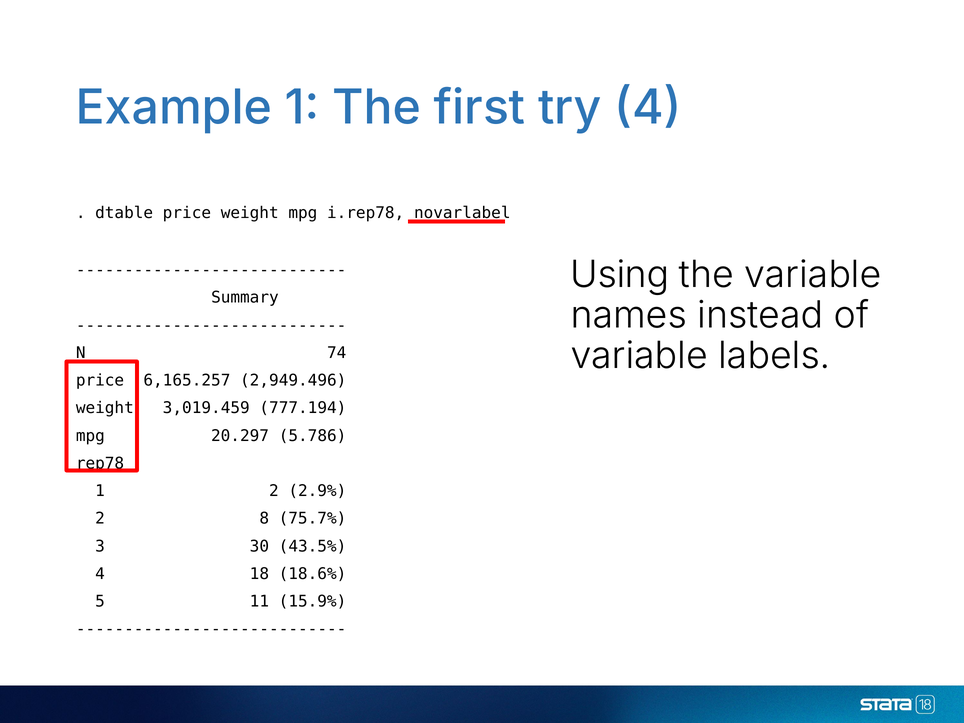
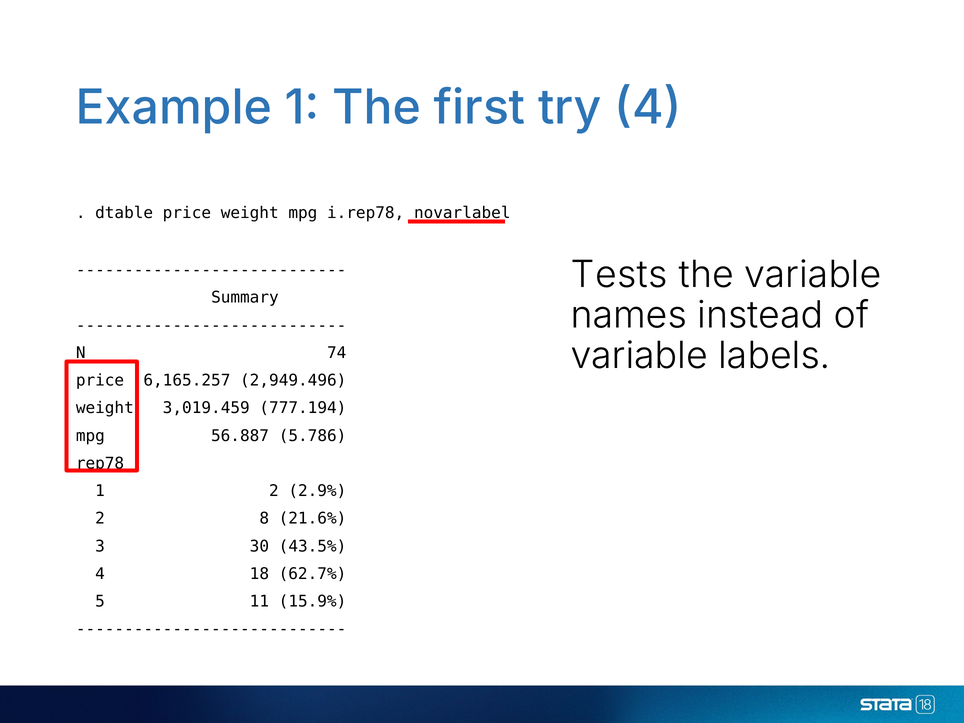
Using: Using -> Tests
20.297: 20.297 -> 56.887
75.7%: 75.7% -> 21.6%
18.6%: 18.6% -> 62.7%
